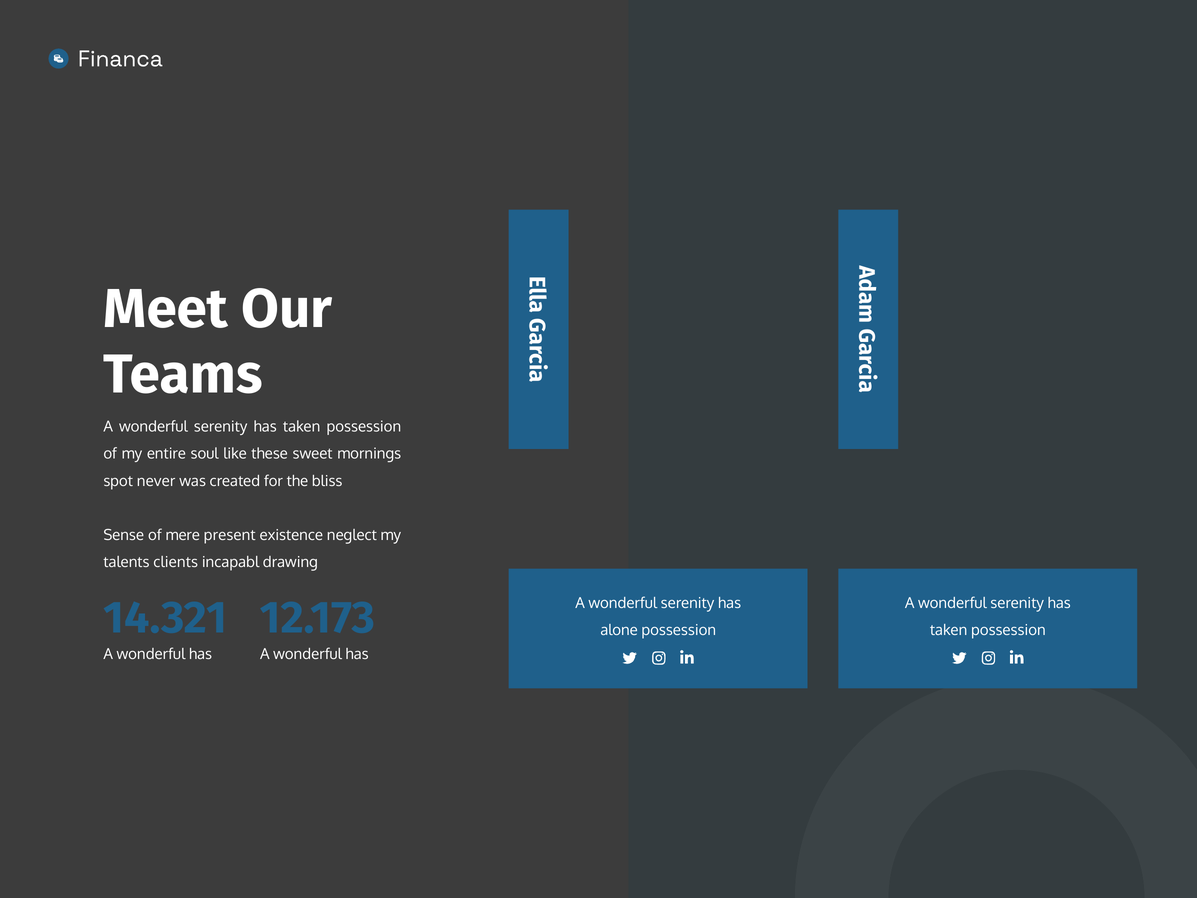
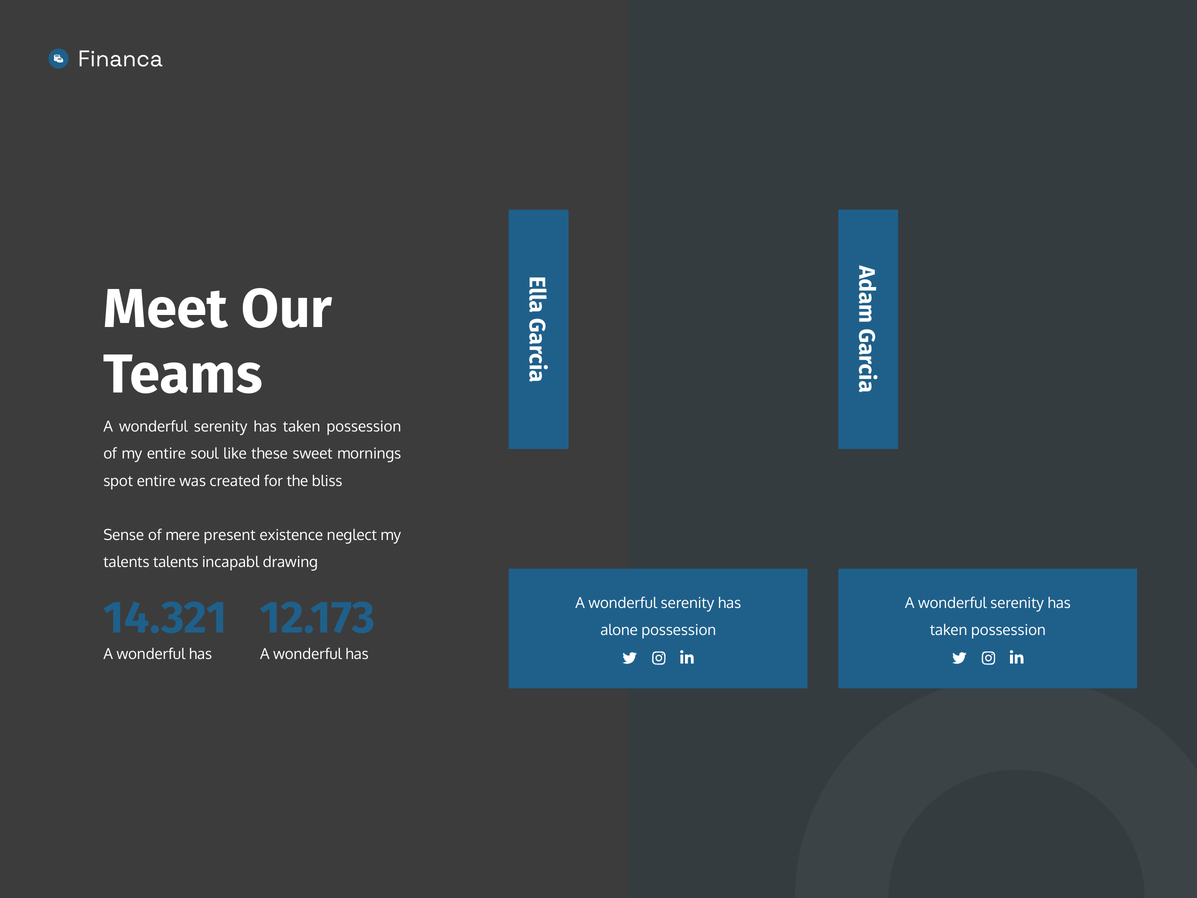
spot never: never -> entire
talents clients: clients -> talents
